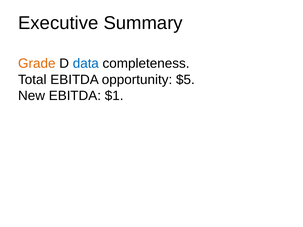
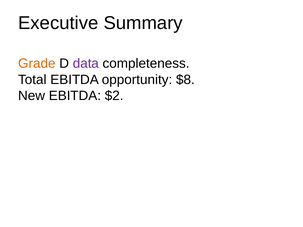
data colour: blue -> purple
$5: $5 -> $8
$1: $1 -> $2
